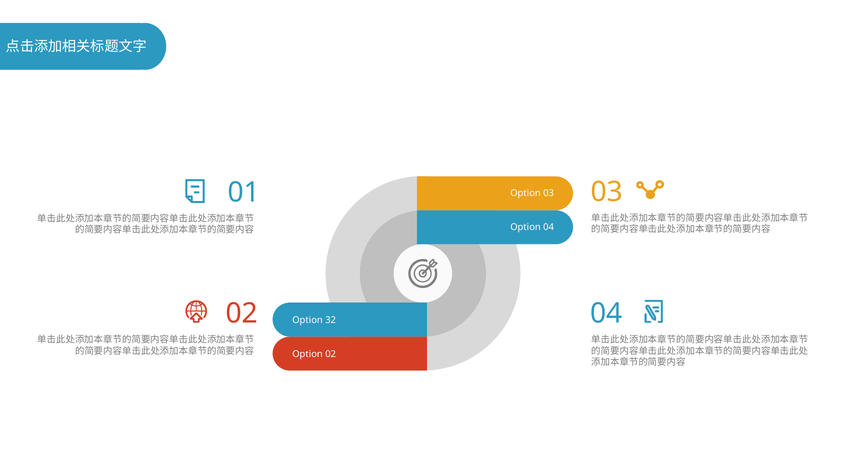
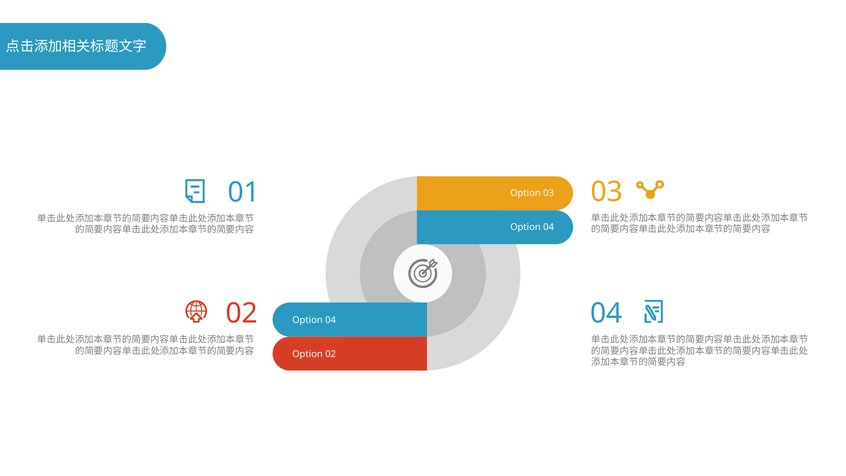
32 at (331, 320): 32 -> 04
